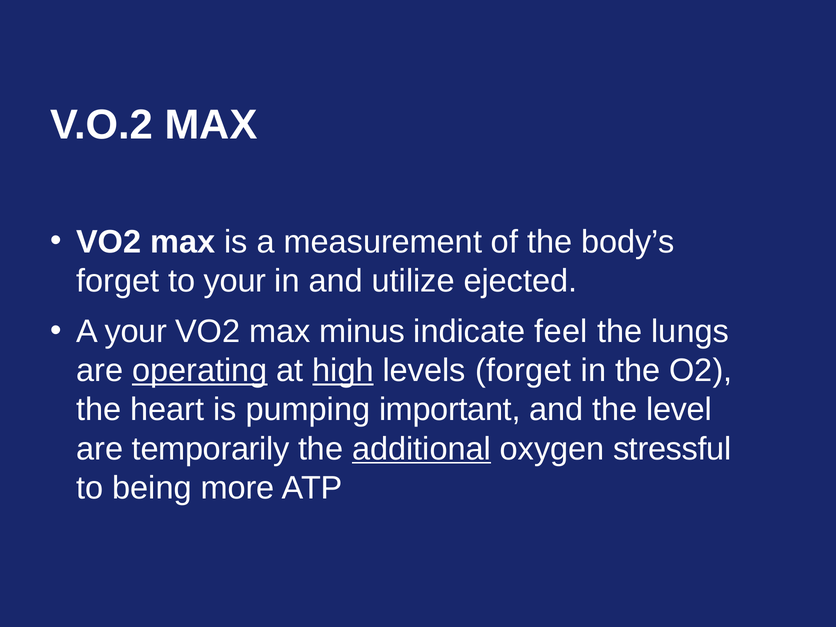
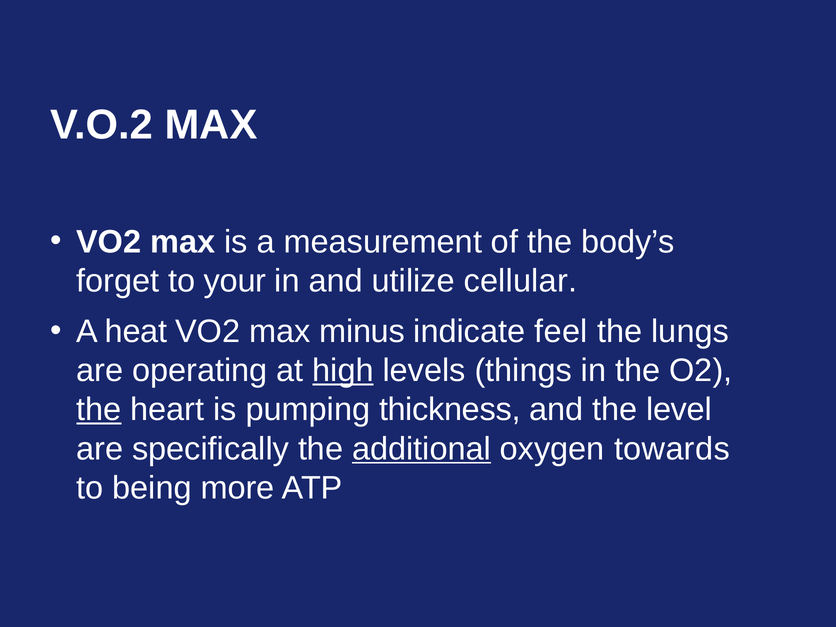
ejected: ejected -> cellular
A your: your -> heat
operating underline: present -> none
levels forget: forget -> things
the at (99, 410) underline: none -> present
important: important -> thickness
temporarily: temporarily -> specifically
stressful: stressful -> towards
